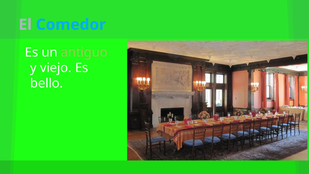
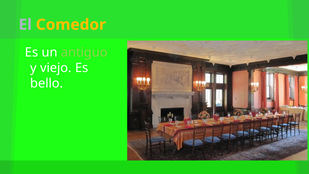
Comedor colour: light blue -> yellow
